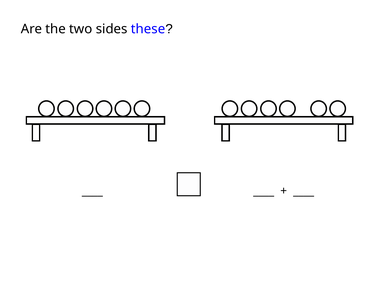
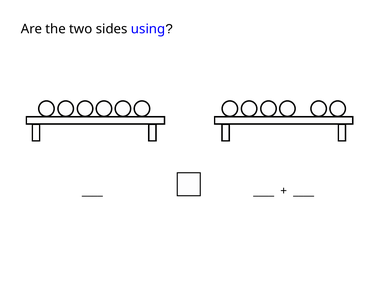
these: these -> using
